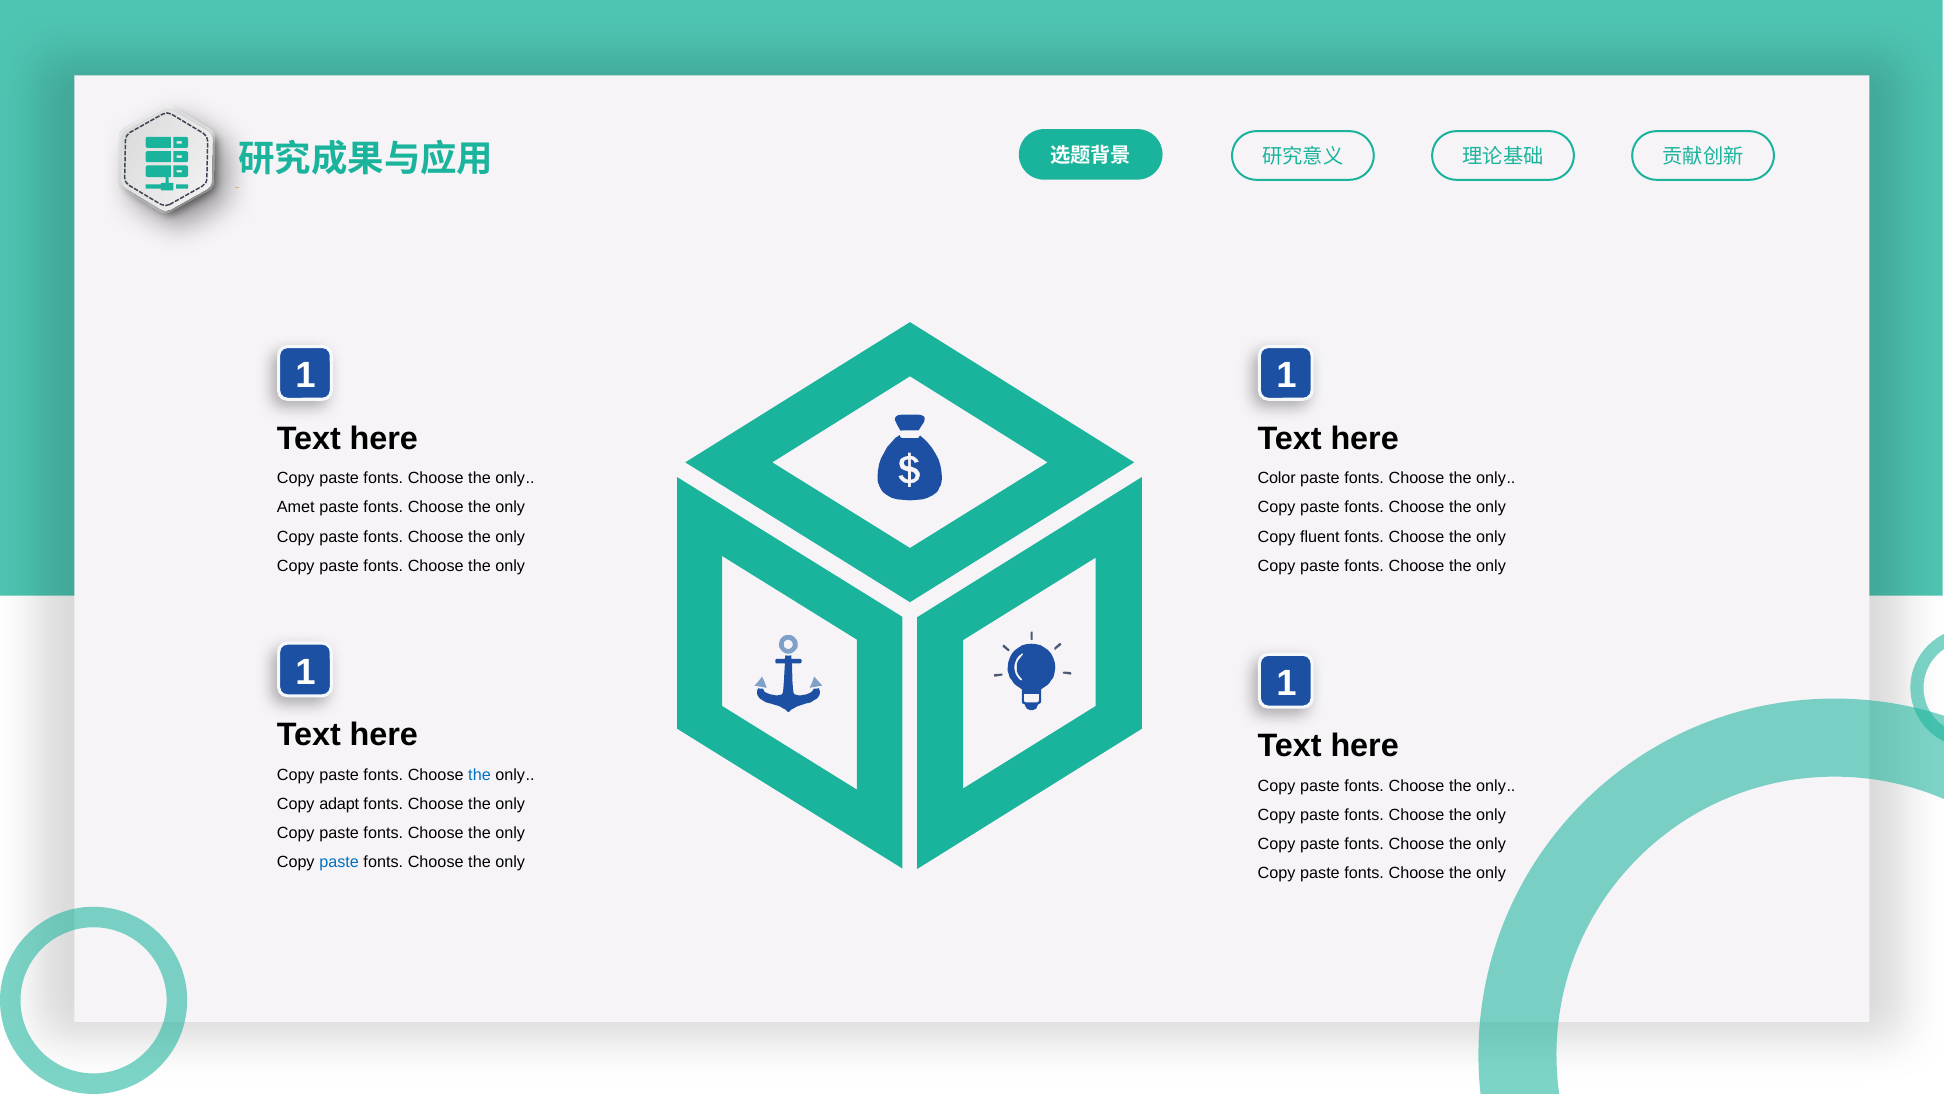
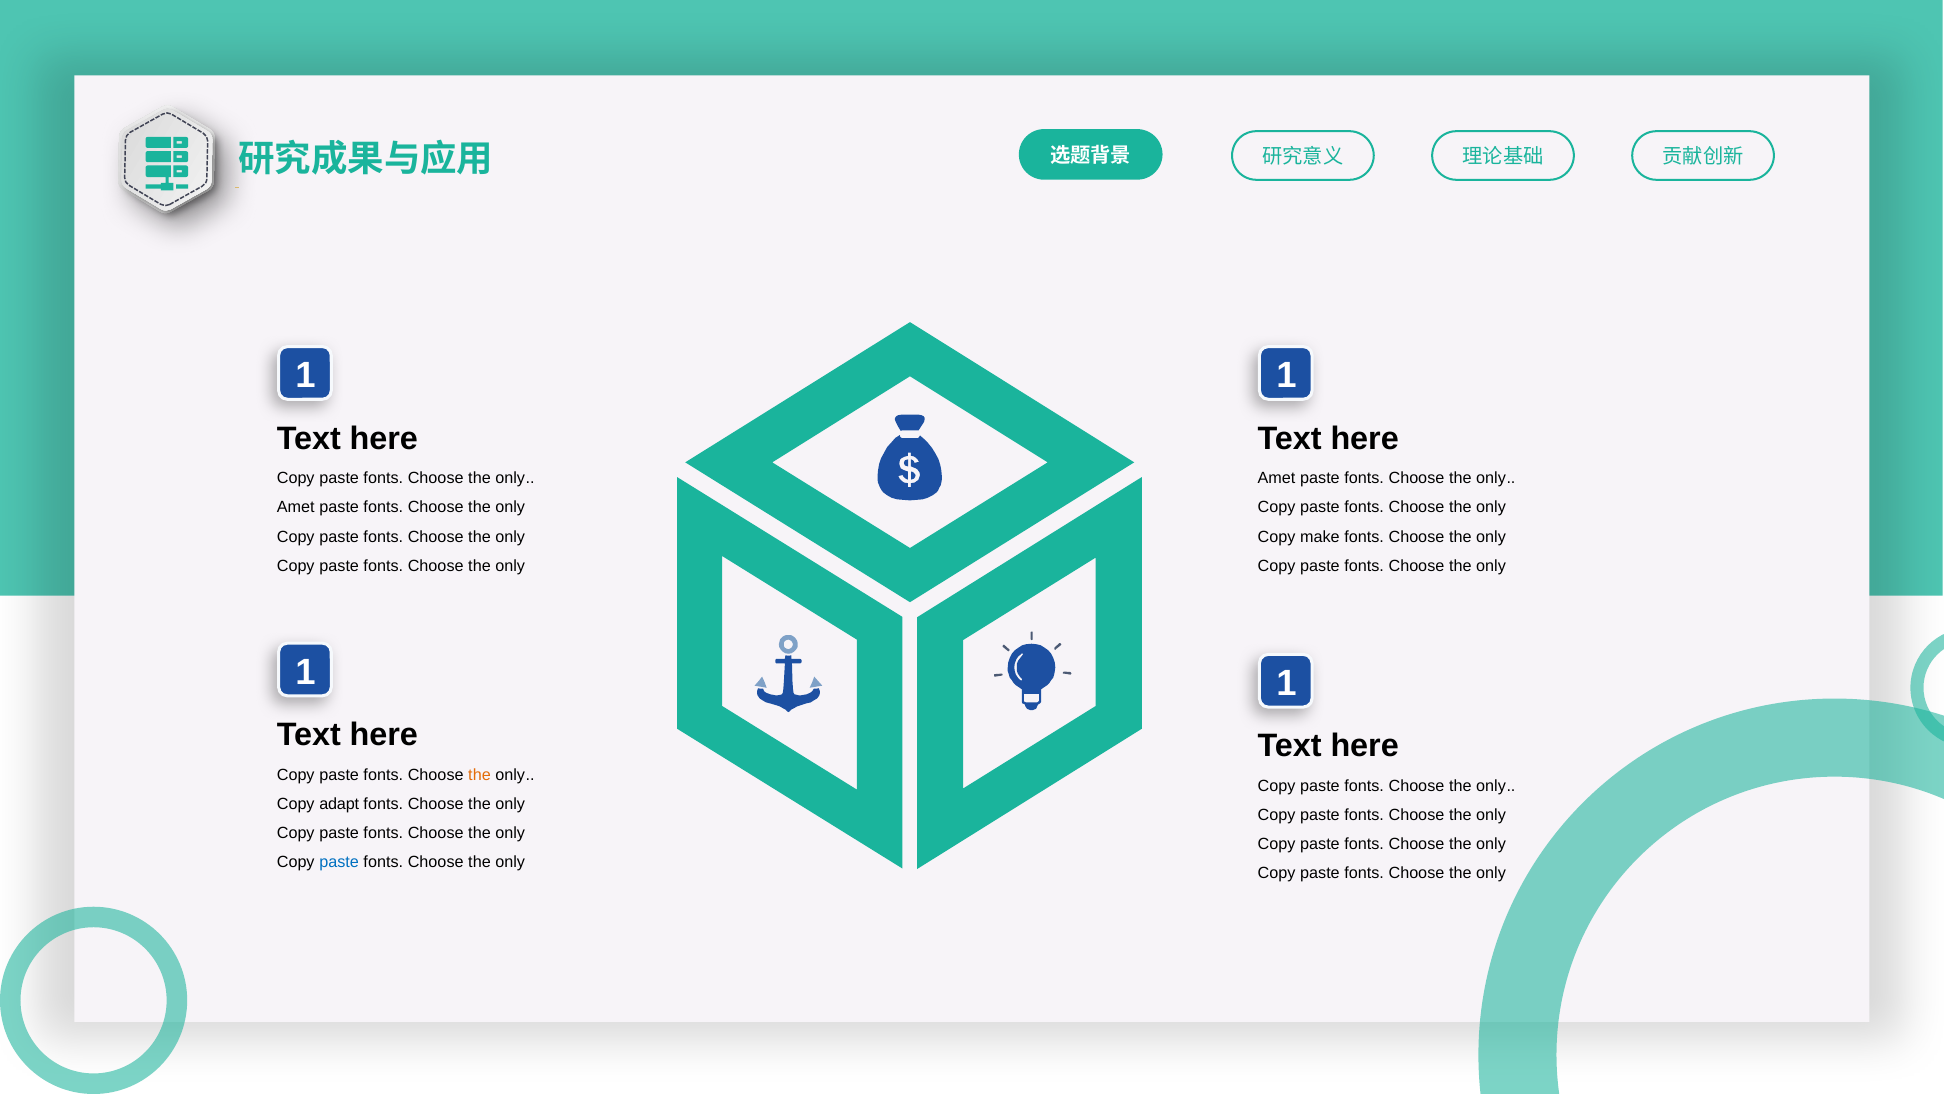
Color at (1277, 478): Color -> Amet
fluent: fluent -> make
the at (480, 775) colour: blue -> orange
